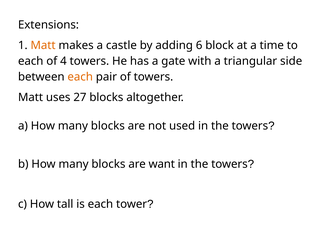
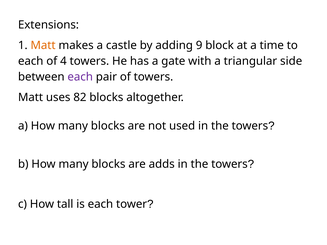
6: 6 -> 9
each at (80, 77) colour: orange -> purple
27: 27 -> 82
want: want -> adds
